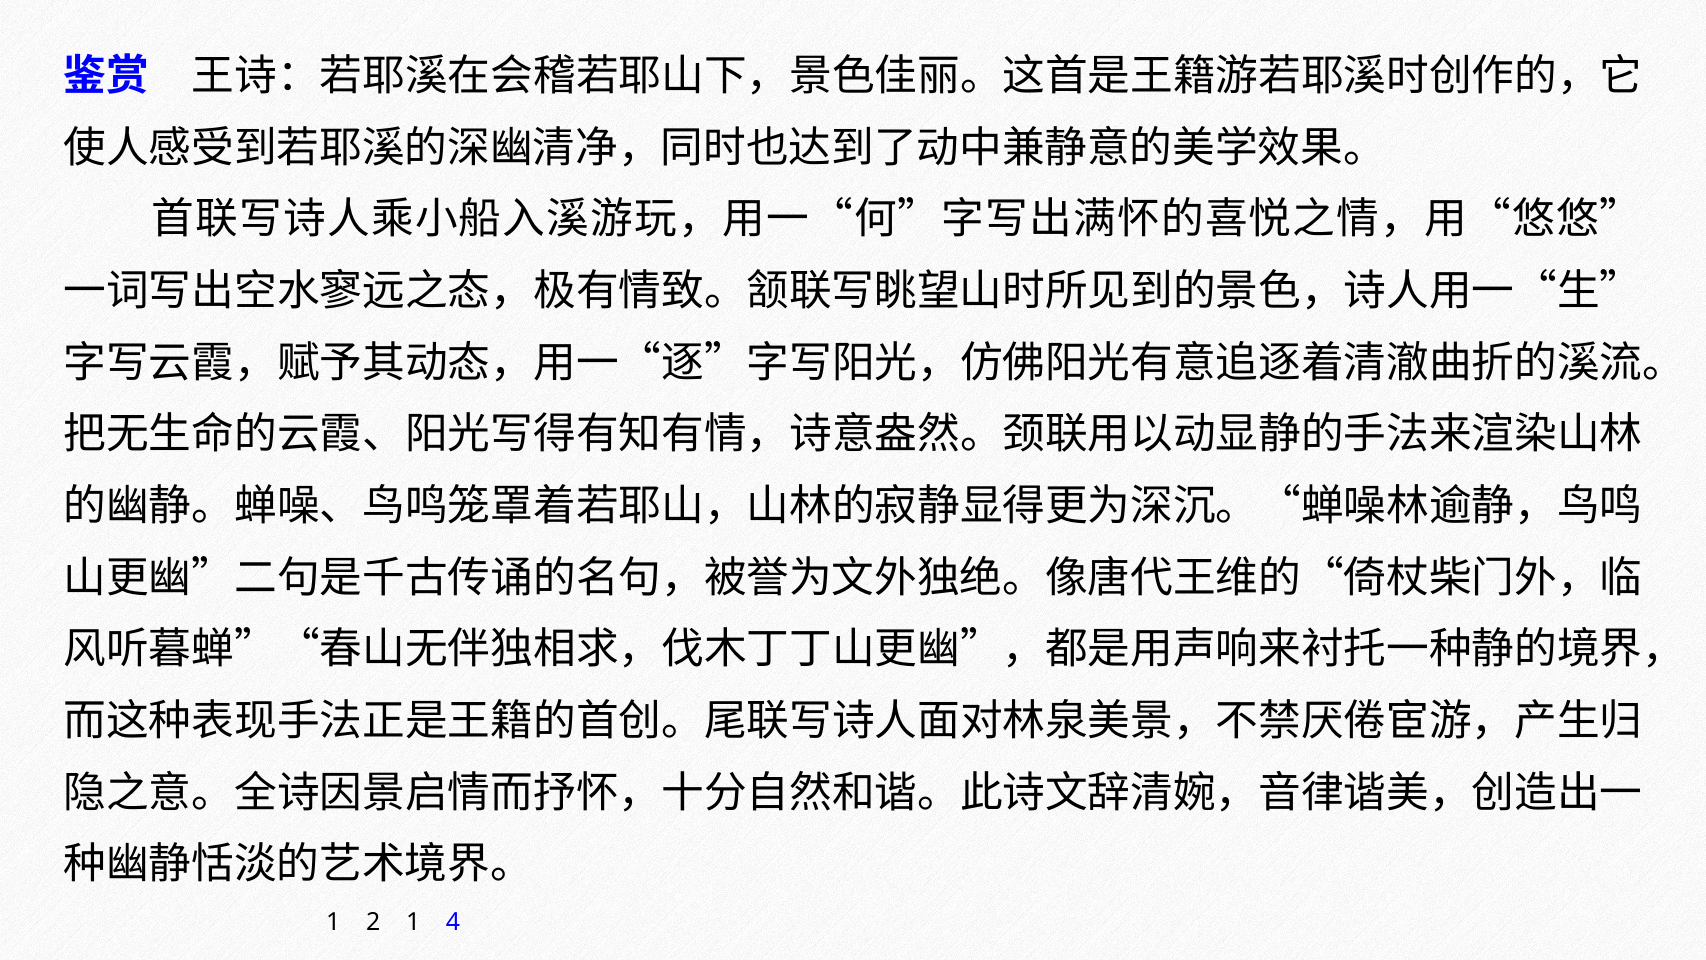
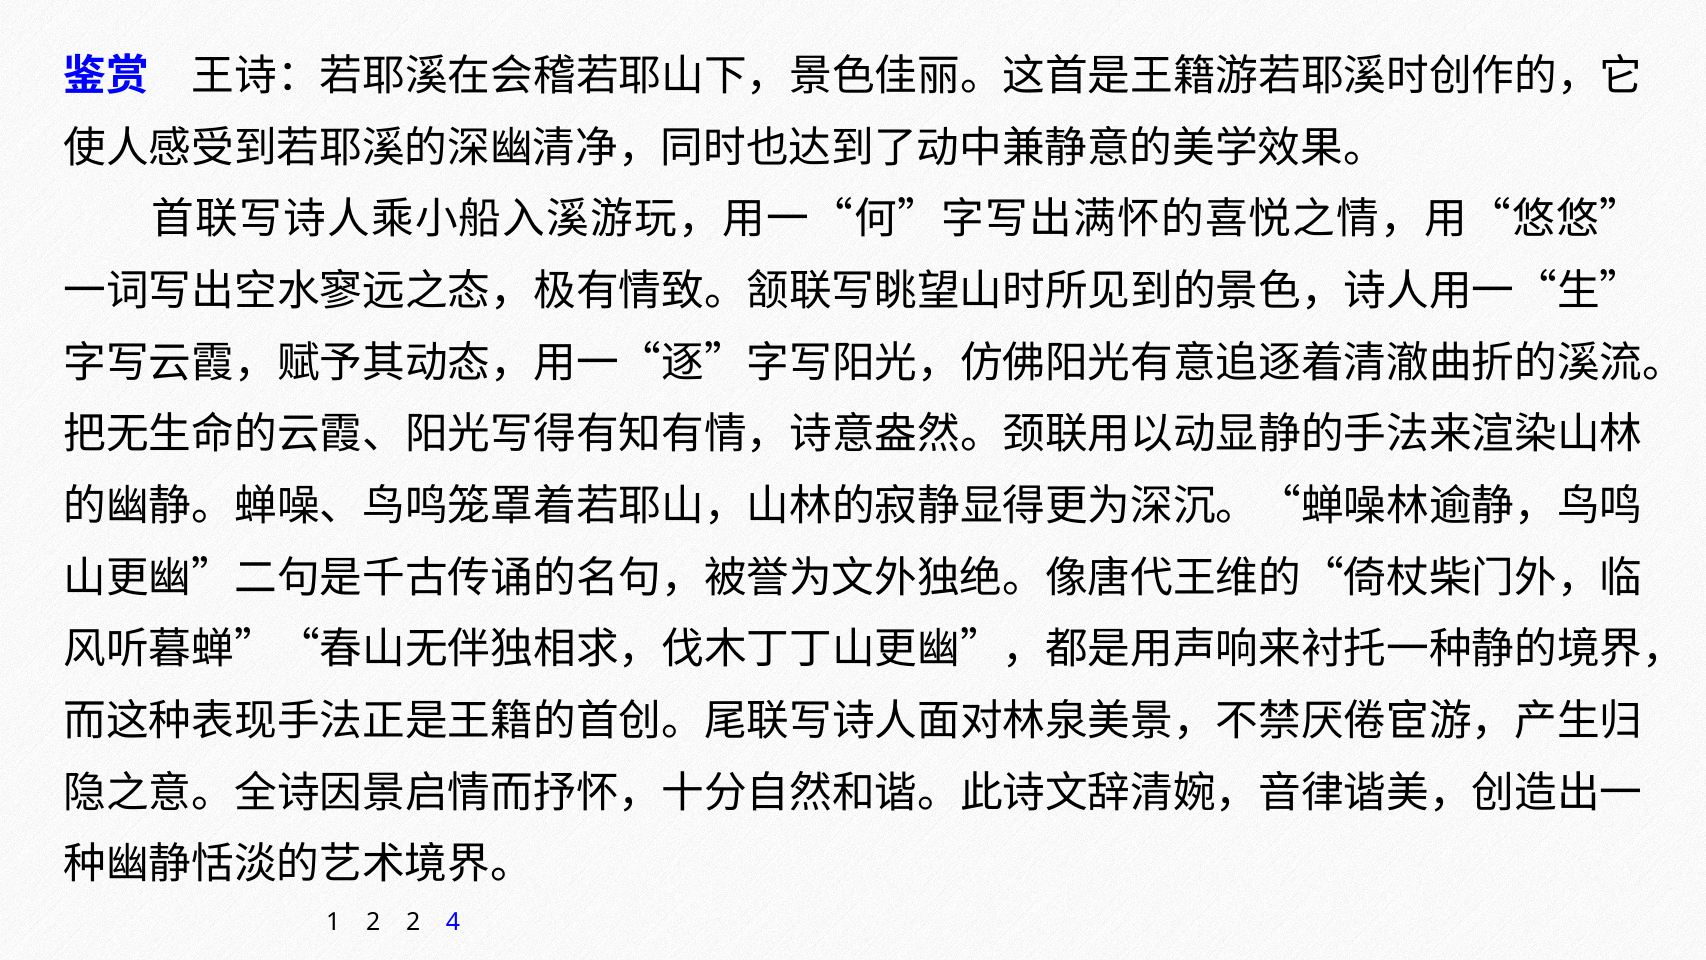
2 1: 1 -> 2
